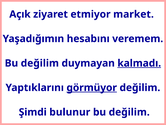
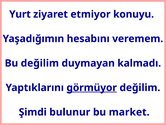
Açık: Açık -> Yurt
market: market -> konuyu
kalmadı underline: present -> none
değilim at (129, 112): değilim -> market
